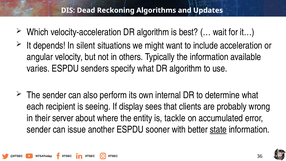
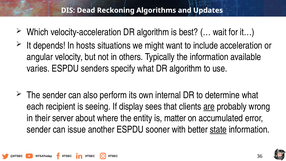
silent: silent -> hosts
are underline: none -> present
tackle: tackle -> matter
